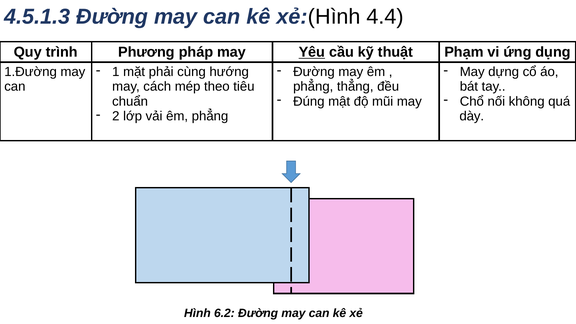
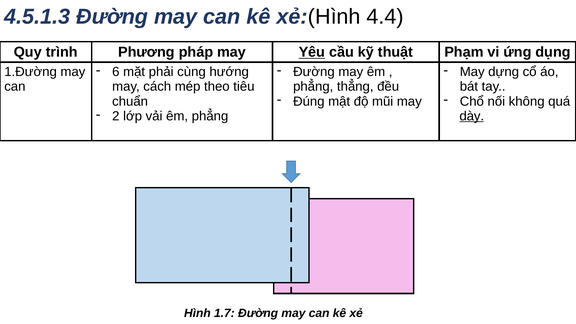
1: 1 -> 6
dày underline: none -> present
6.2: 6.2 -> 1.7
